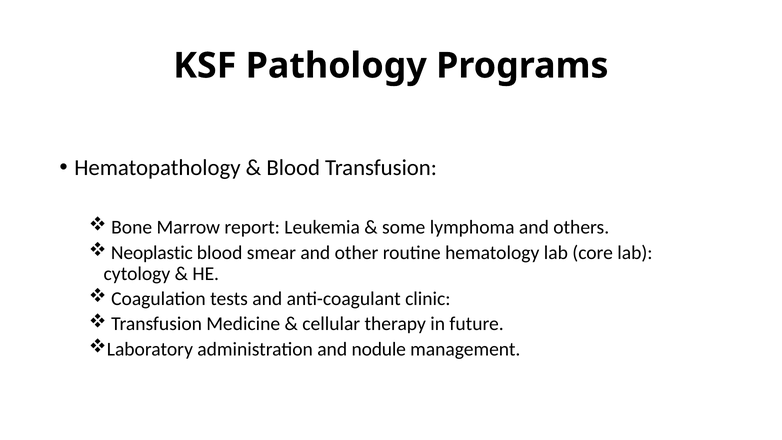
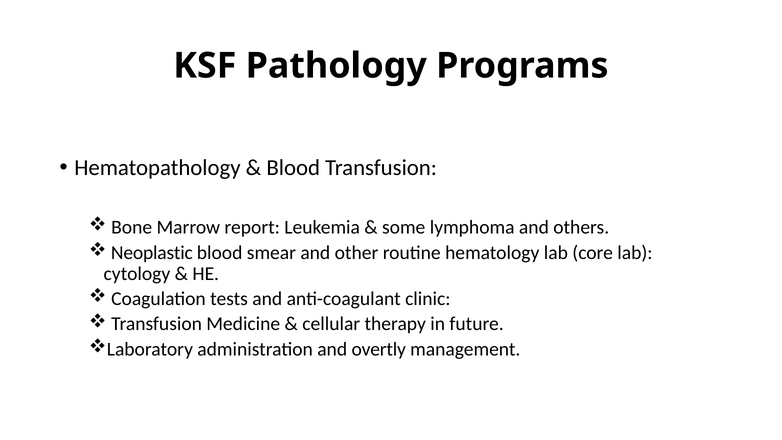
nodule: nodule -> overtly
